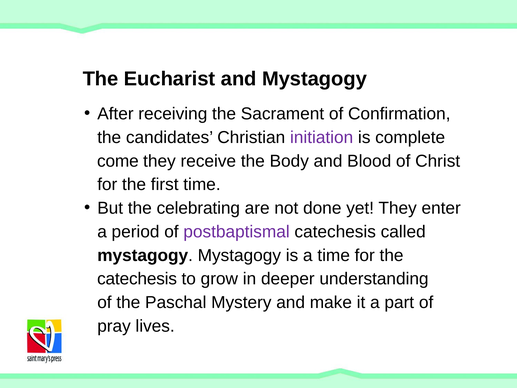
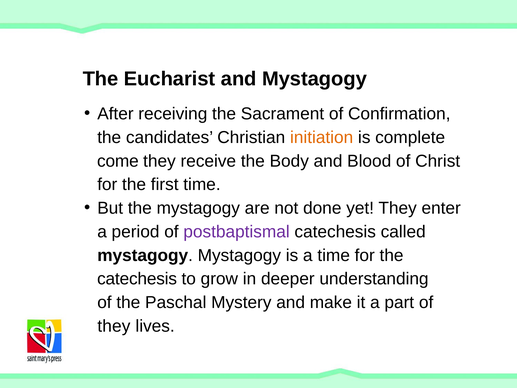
initiation colour: purple -> orange
the celebrating: celebrating -> mystagogy
pray at (114, 326): pray -> they
